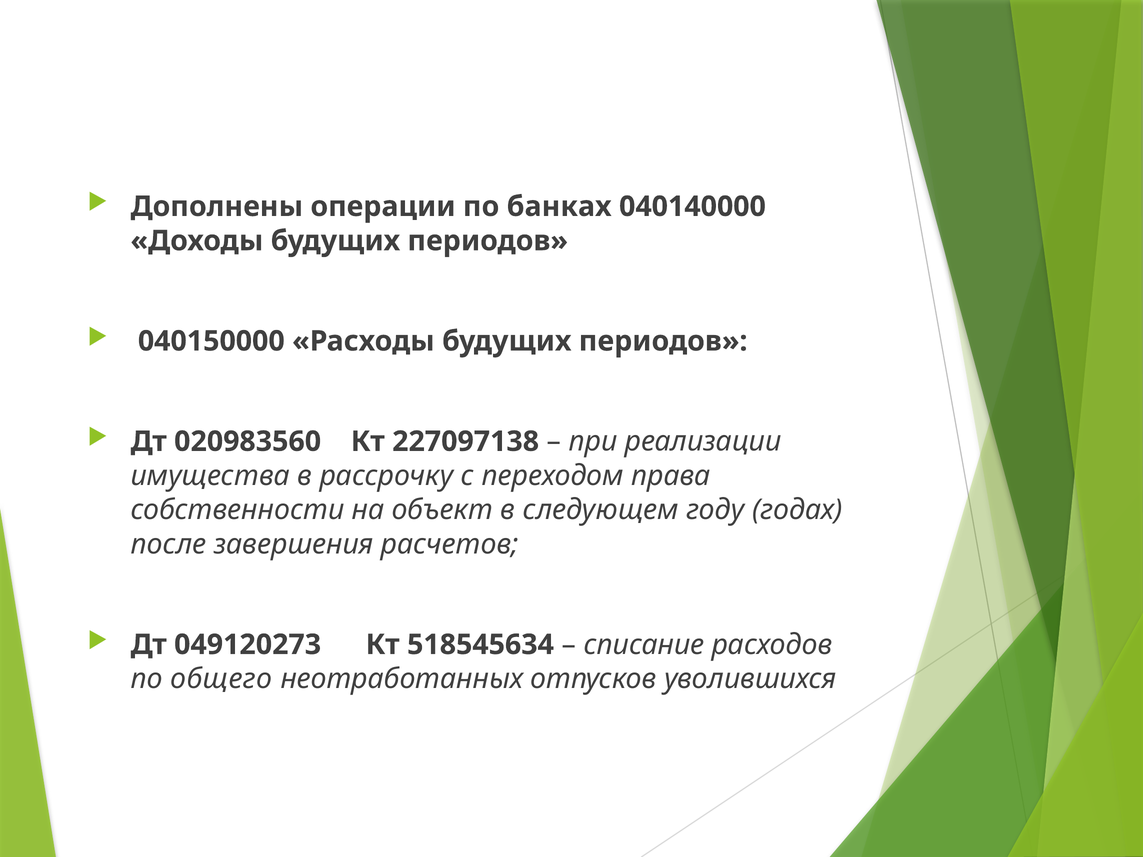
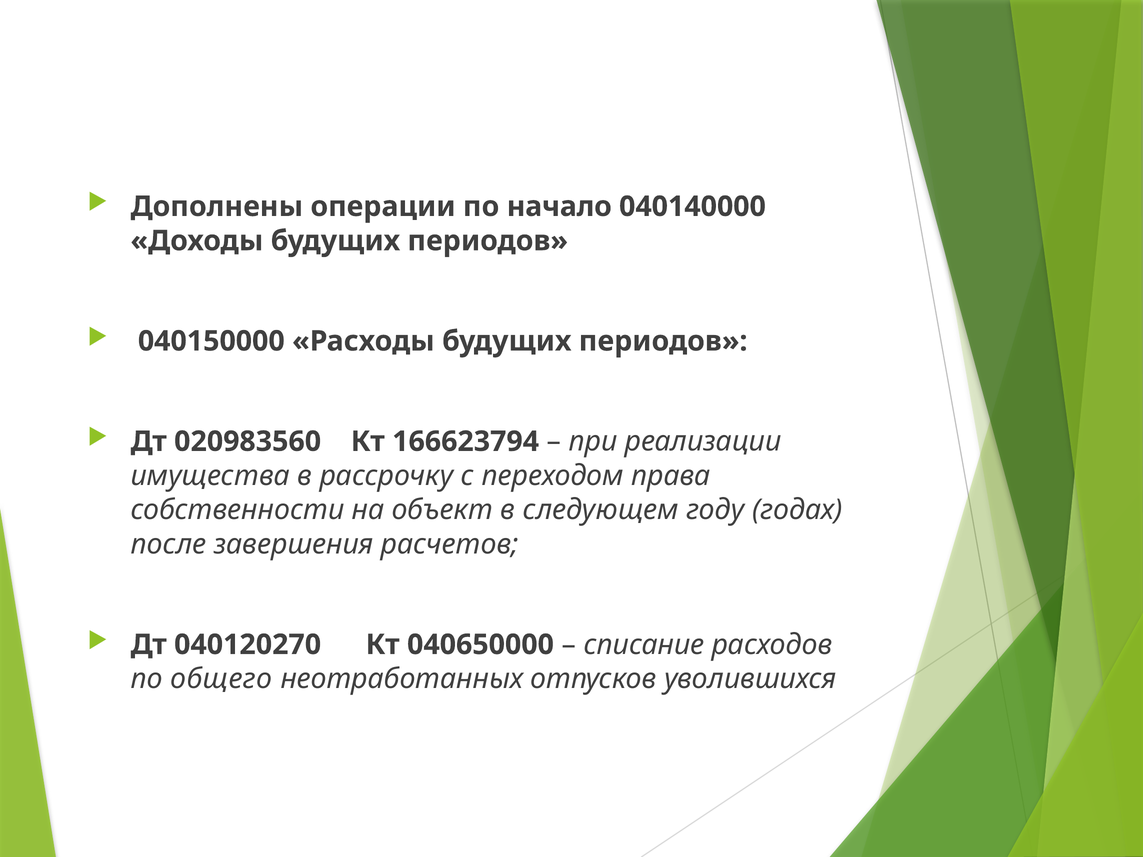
банках: банках -> начало
227097138: 227097138 -> 166623794
049120273: 049120273 -> 040120270
518545634: 518545634 -> 040650000
